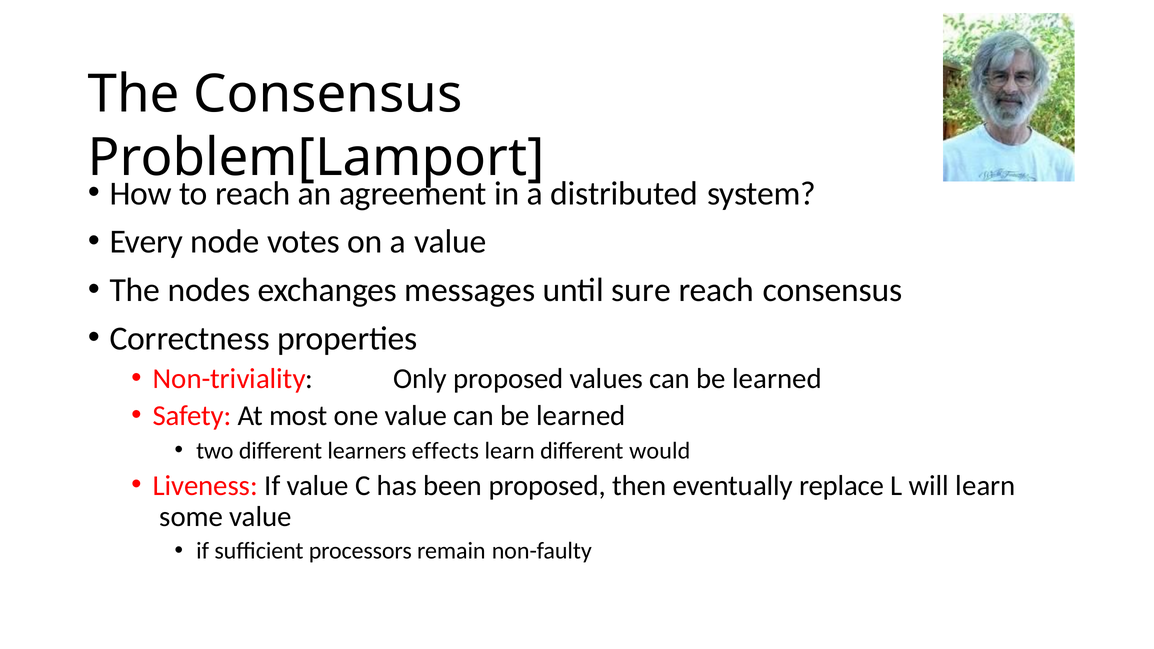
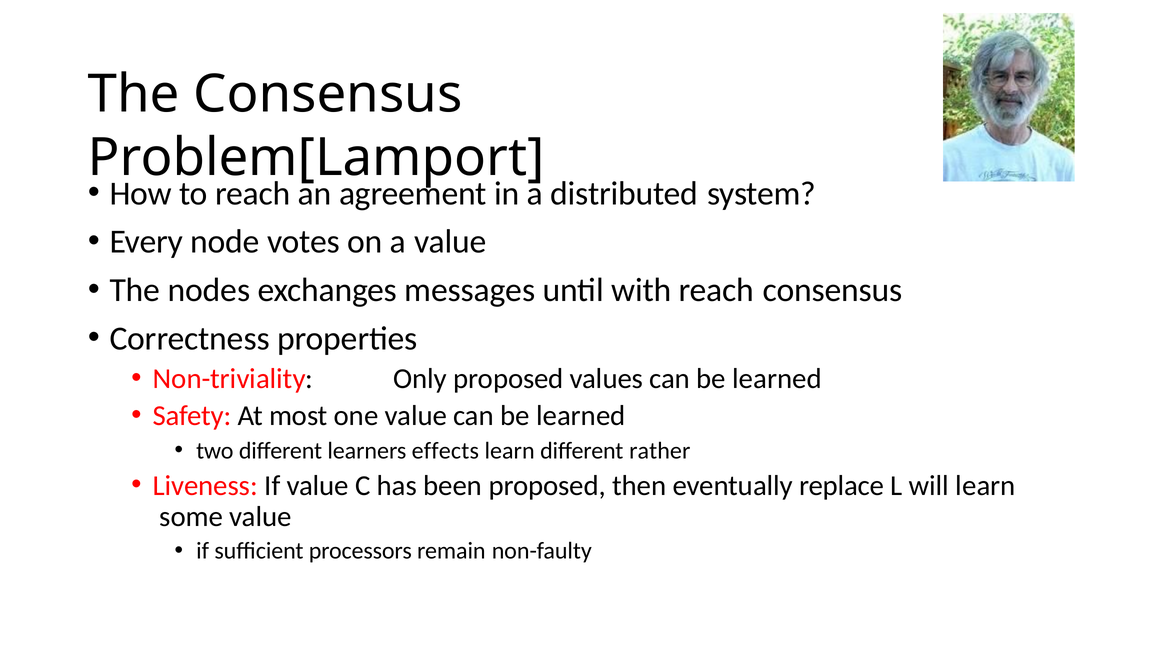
sure: sure -> with
would: would -> rather
